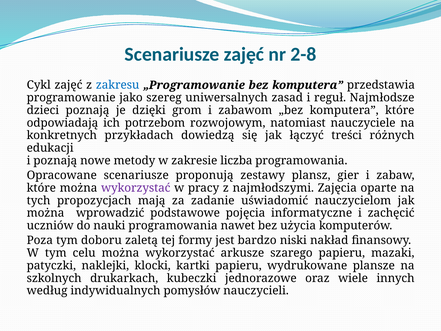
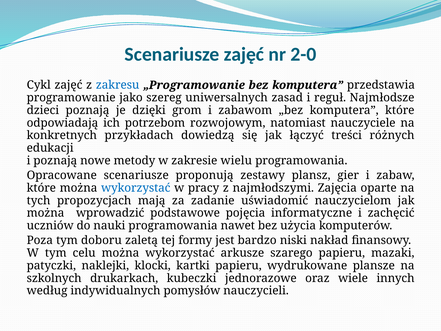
2-8: 2-8 -> 2-0
liczba: liczba -> wielu
wykorzystać at (136, 188) colour: purple -> blue
